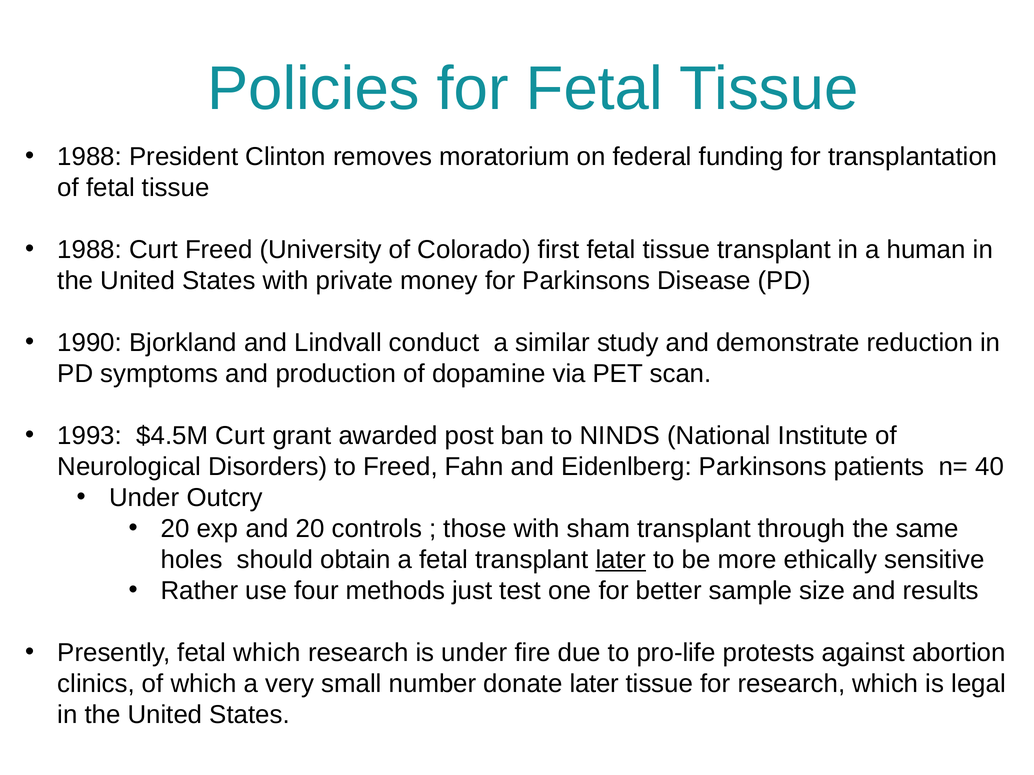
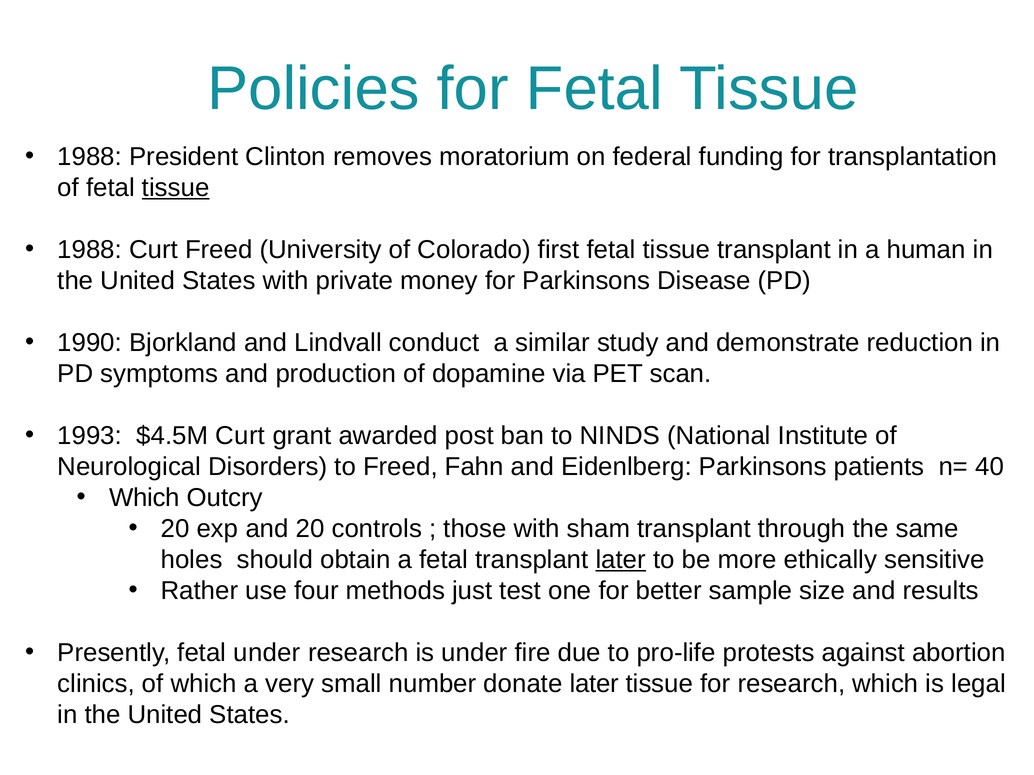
tissue at (176, 188) underline: none -> present
Under at (144, 498): Under -> Which
fetal which: which -> under
